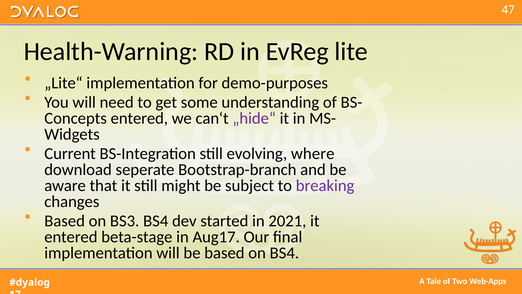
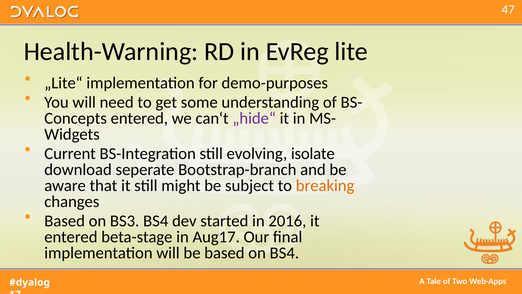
where: where -> isolate
breaking colour: purple -> orange
2021: 2021 -> 2016
